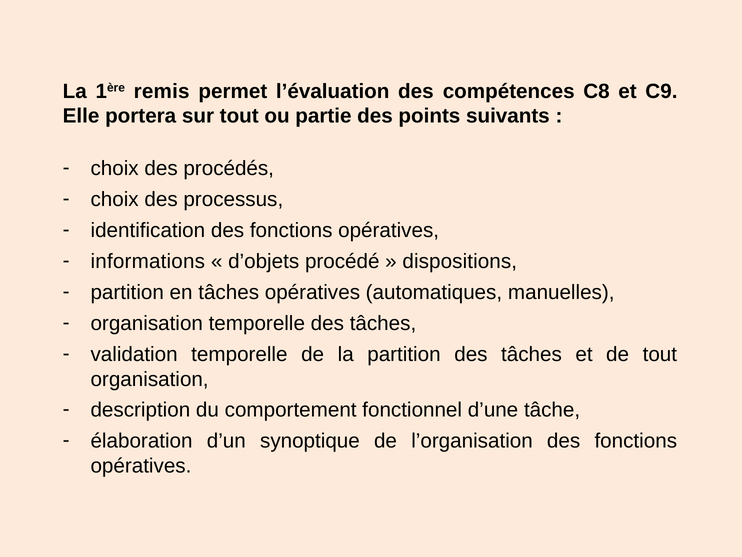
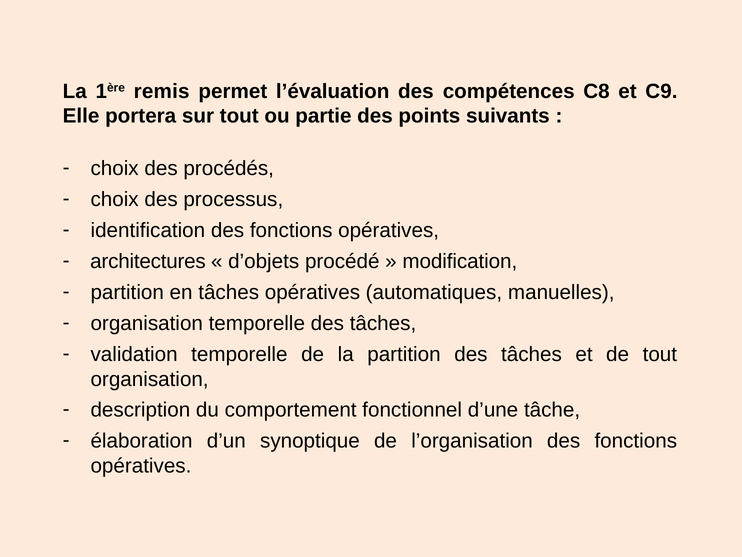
informations: informations -> architectures
dispositions: dispositions -> modification
